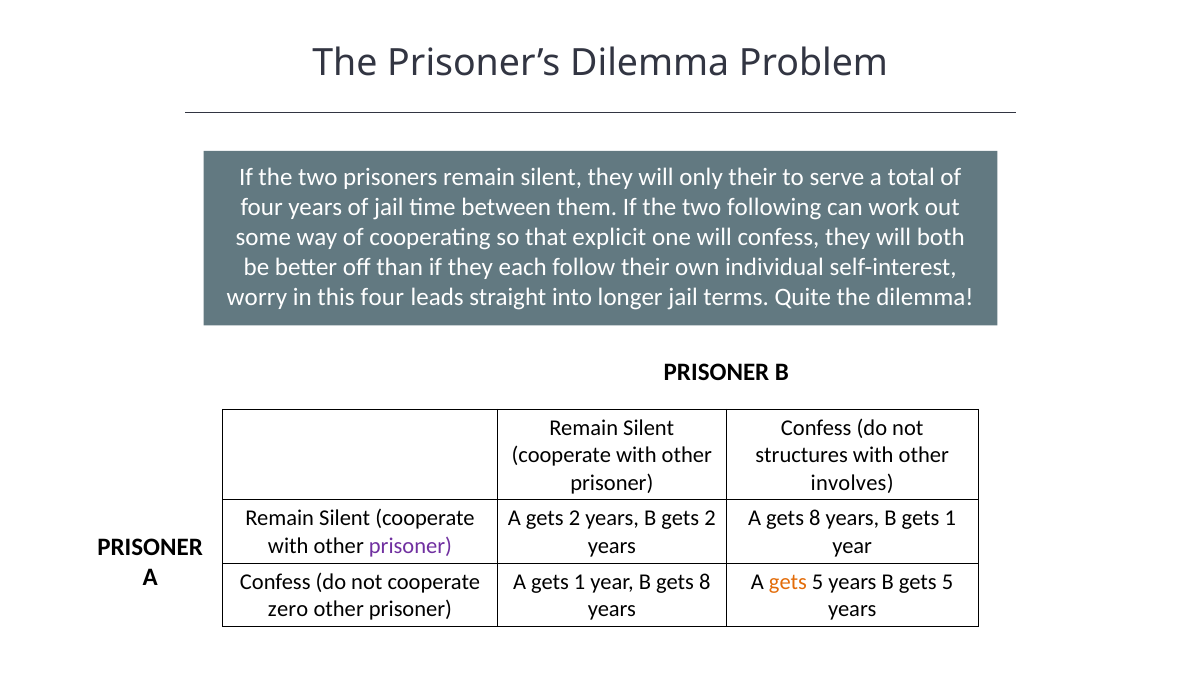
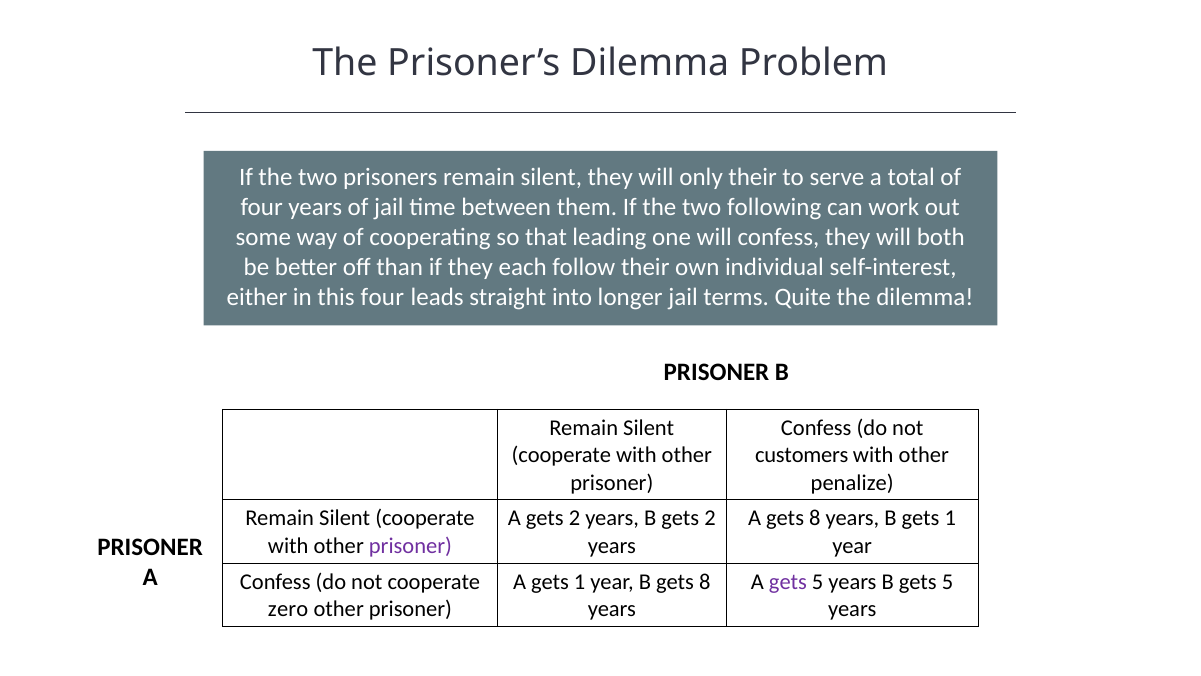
explicit: explicit -> leading
worry: worry -> either
structures: structures -> customers
involves: involves -> penalize
gets at (788, 581) colour: orange -> purple
